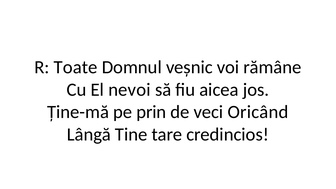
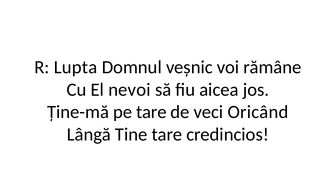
Toate: Toate -> Lupta
pe prin: prin -> tare
